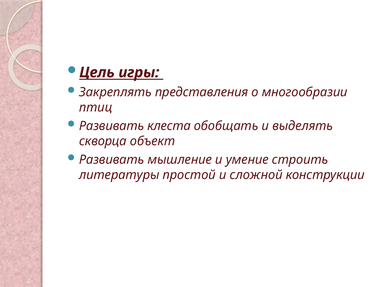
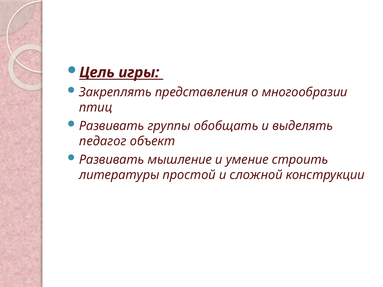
клеста: клеста -> группы
скворца: скворца -> педагог
